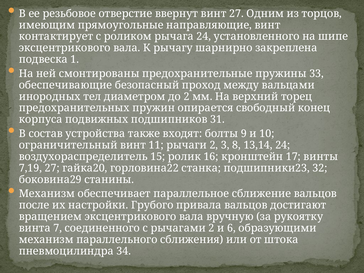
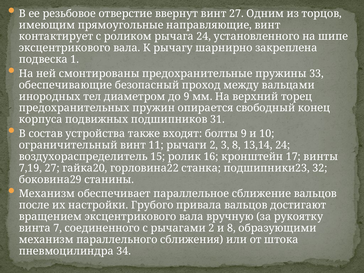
до 2: 2 -> 9
и 6: 6 -> 8
